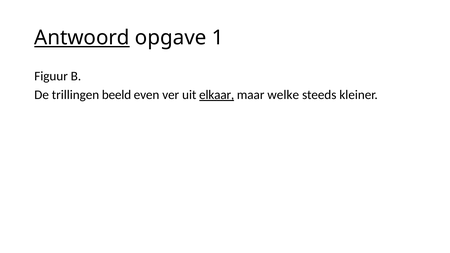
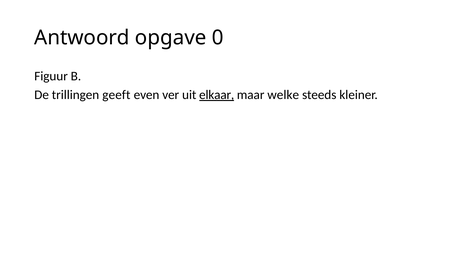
Antwoord underline: present -> none
1: 1 -> 0
beeld: beeld -> geeft
